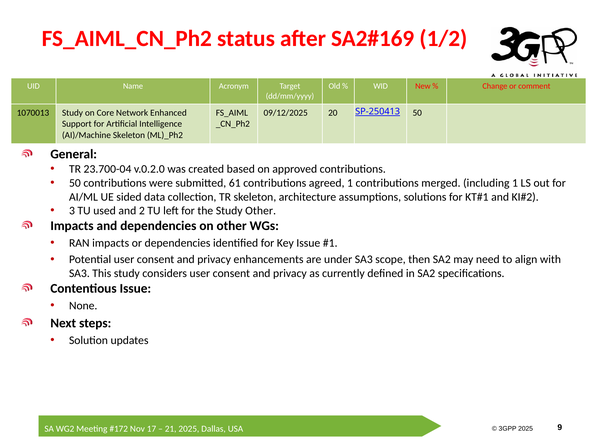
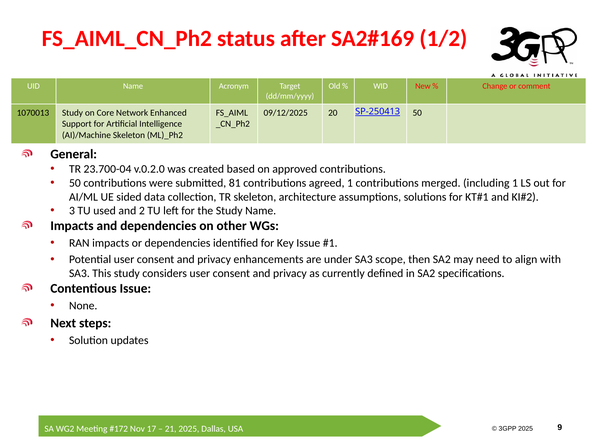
61: 61 -> 81
Study Other: Other -> Name
